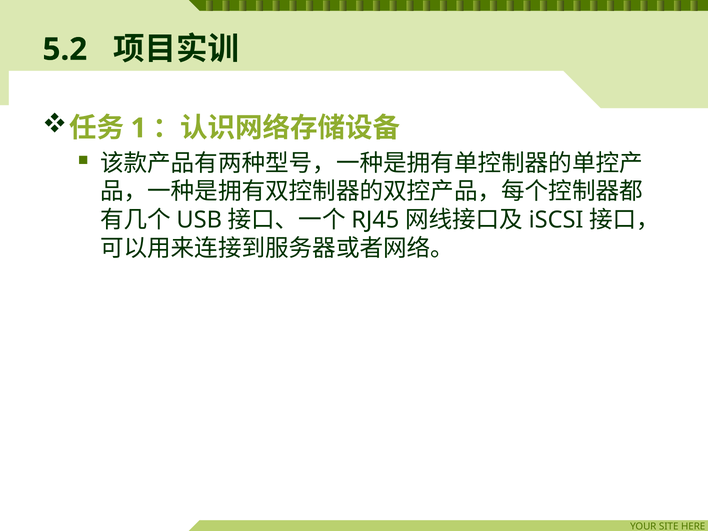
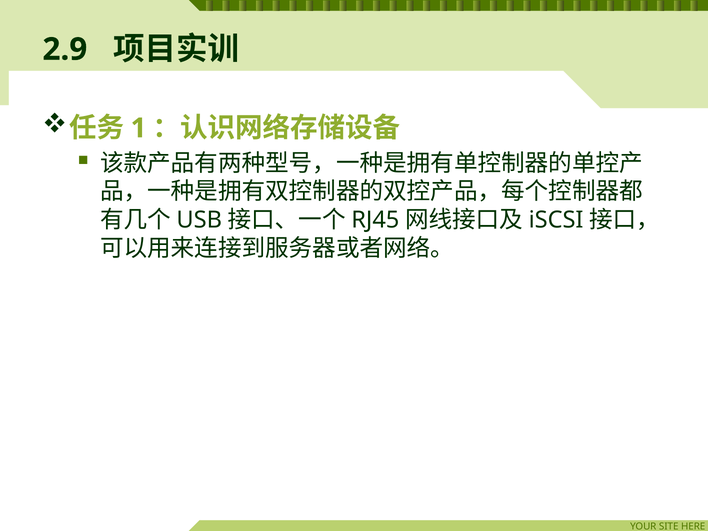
5.2: 5.2 -> 2.9
